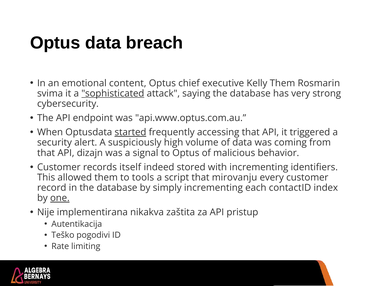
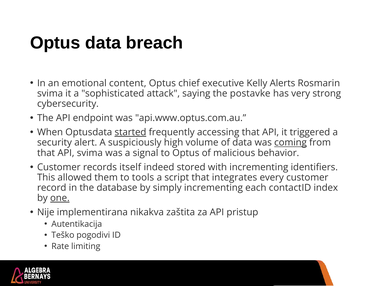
Kelly Them: Them -> Alerts
sophisticated underline: present -> none
saying the database: database -> postavke
coming underline: none -> present
API dizajn: dizajn -> svima
mirovanju: mirovanju -> integrates
